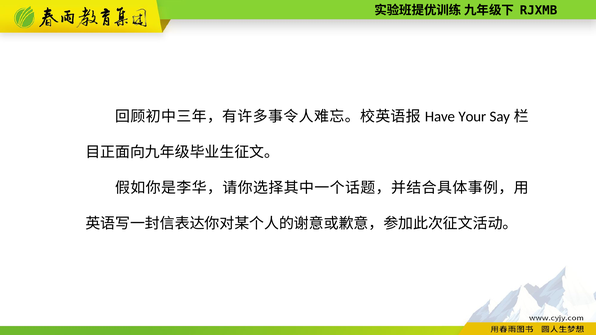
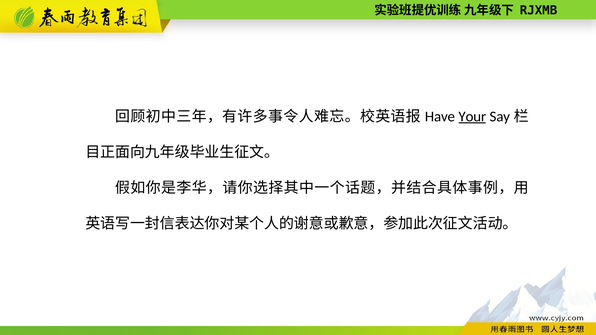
Your underline: none -> present
